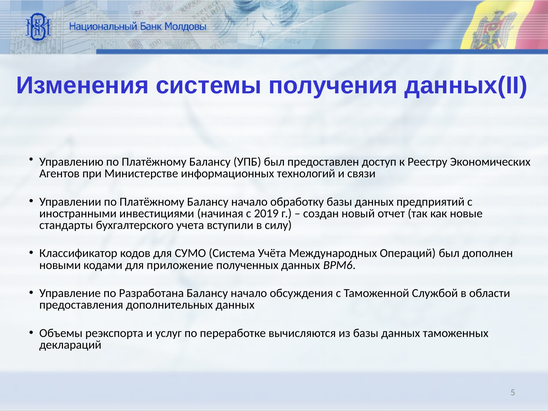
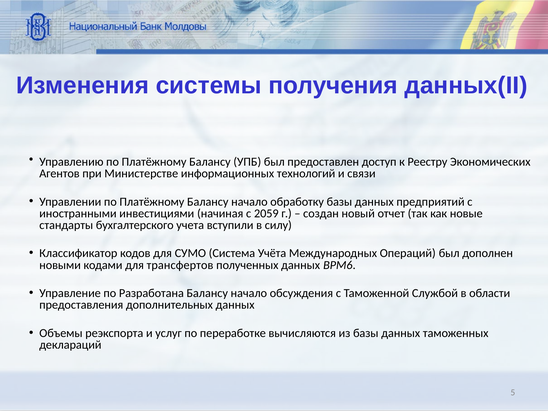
2019: 2019 -> 2059
приложение: приложение -> трансфертов
